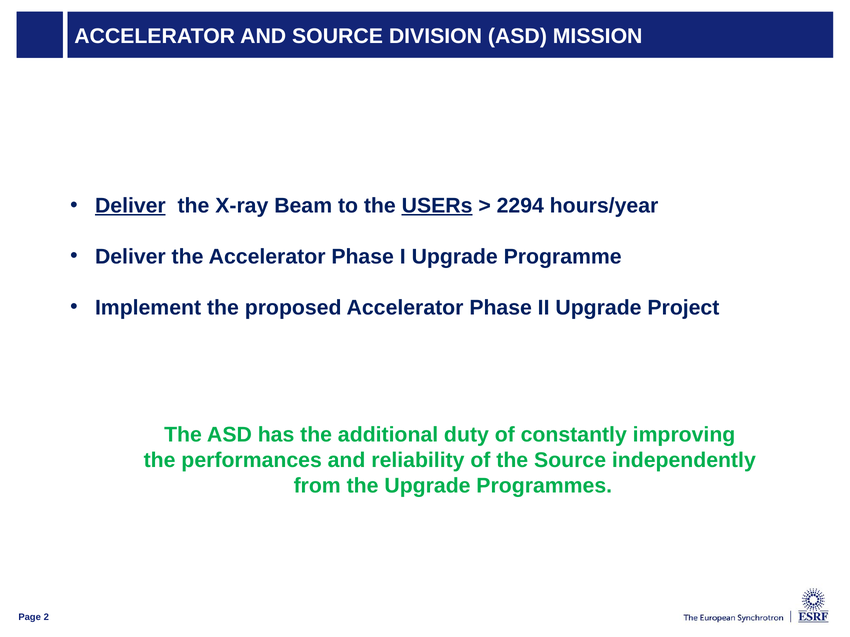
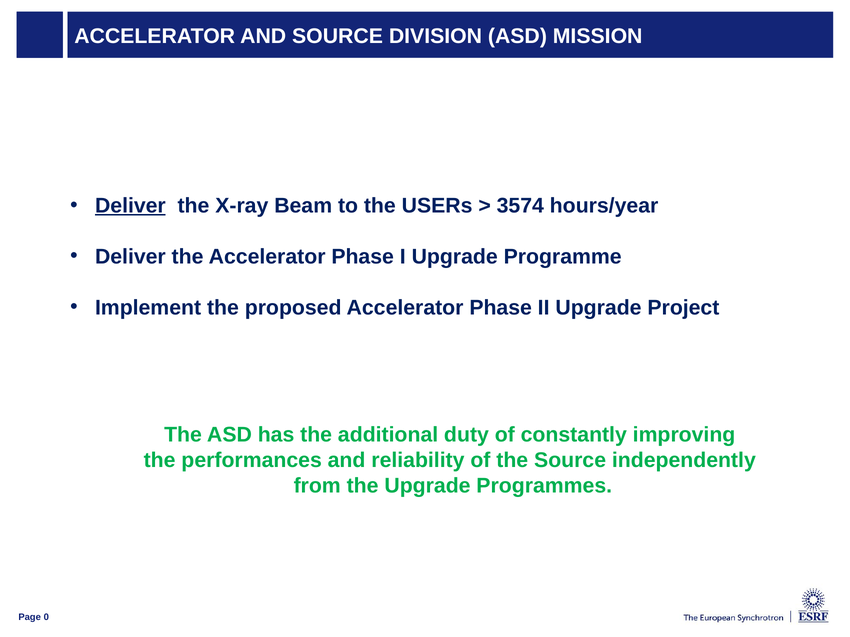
USERs underline: present -> none
2294: 2294 -> 3574
2: 2 -> 0
